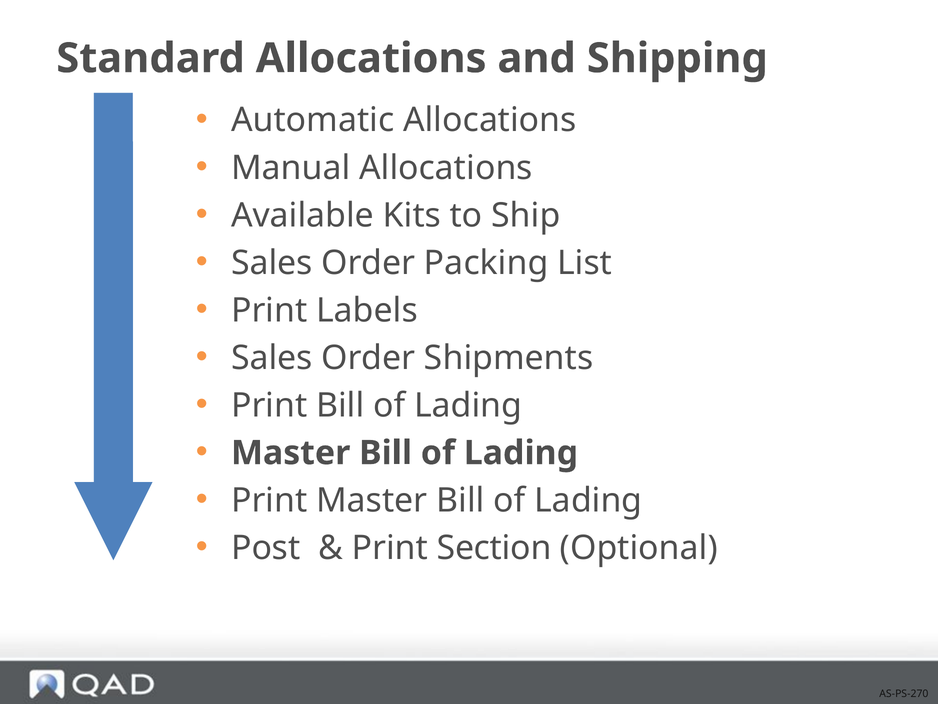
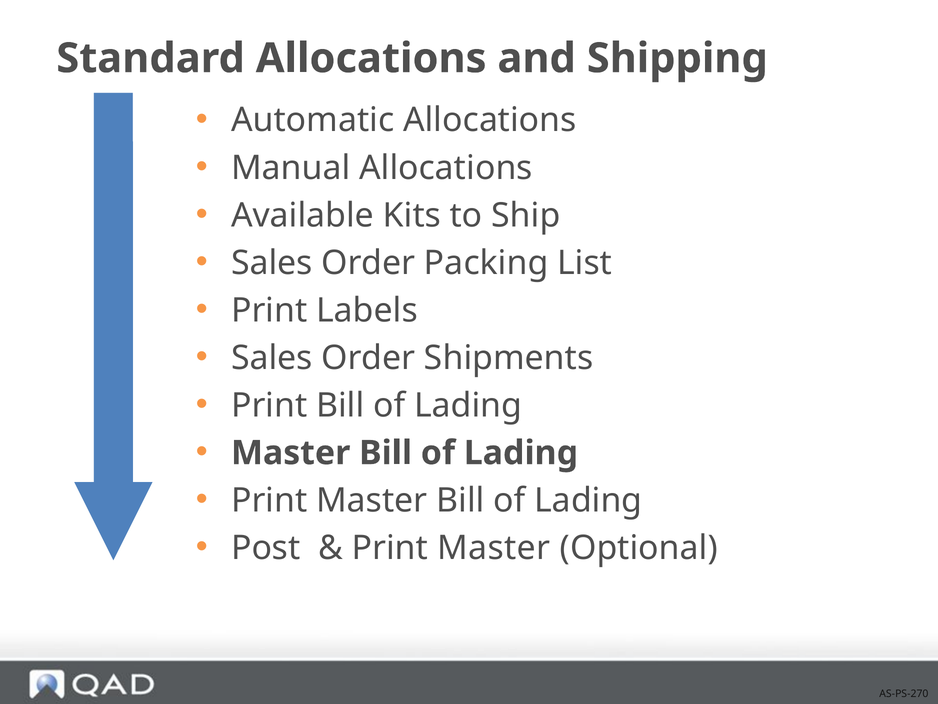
Section at (494, 548): Section -> Master
